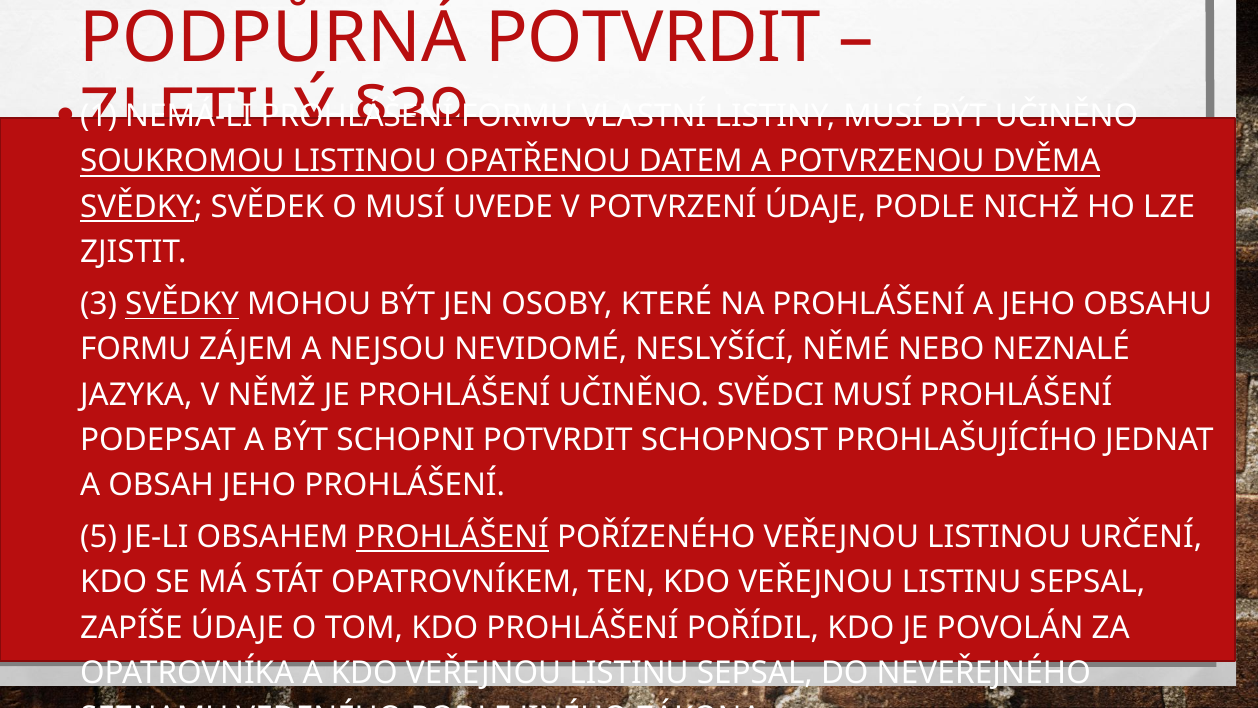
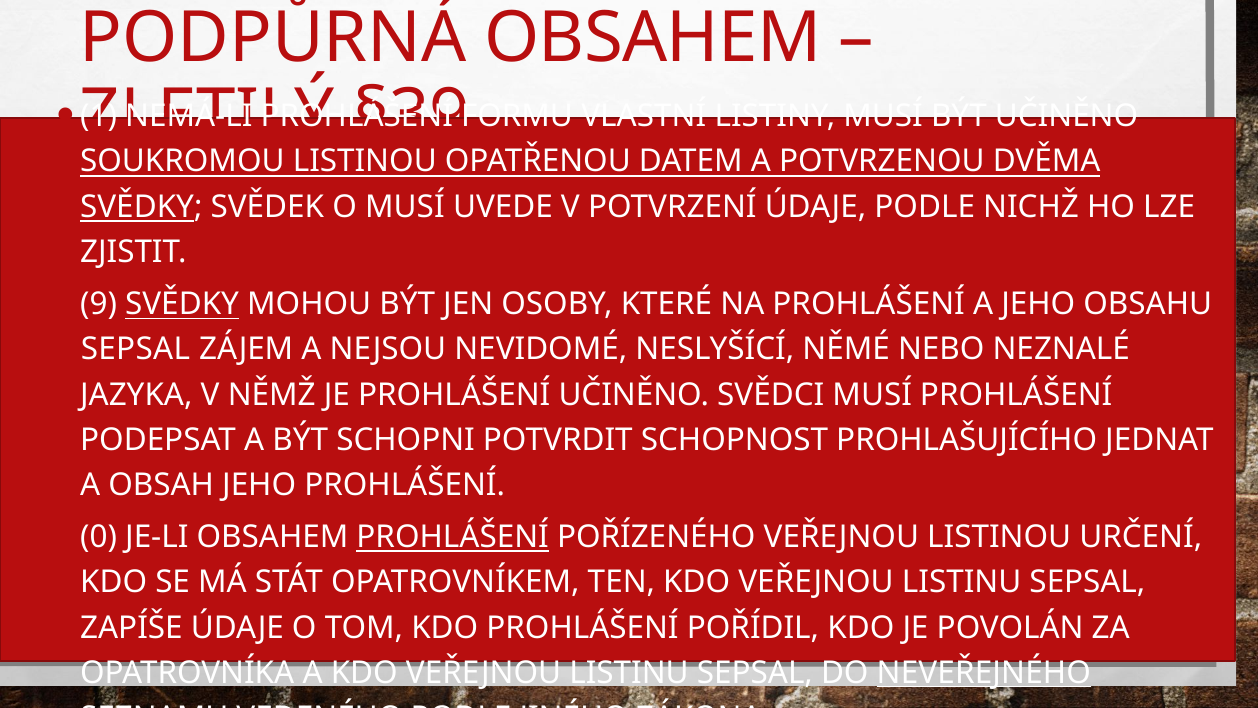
PODPŮRNÁ POTVRDIT: POTVRDIT -> OBSAHEM
3: 3 -> 9
FORMU at (136, 349): FORMU -> SEPSAL
5: 5 -> 0
NEVEŘEJNÉHO underline: none -> present
